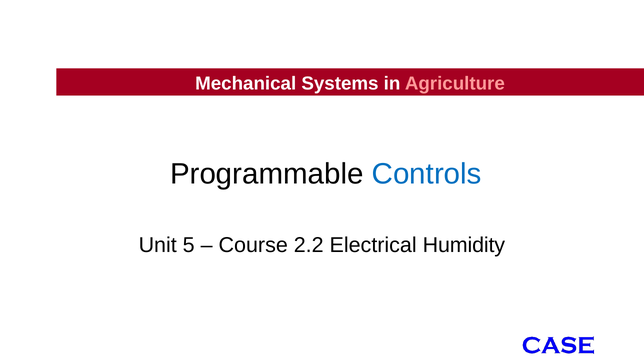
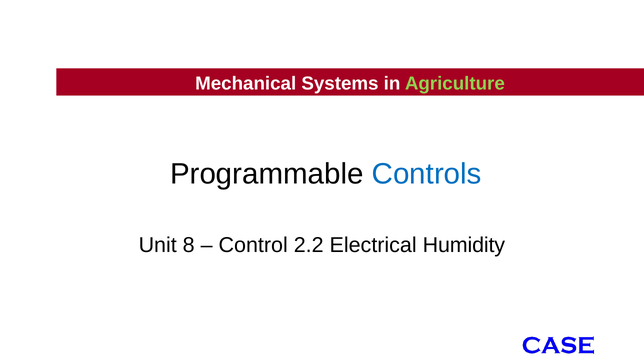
Agriculture colour: pink -> light green
5: 5 -> 8
Course: Course -> Control
